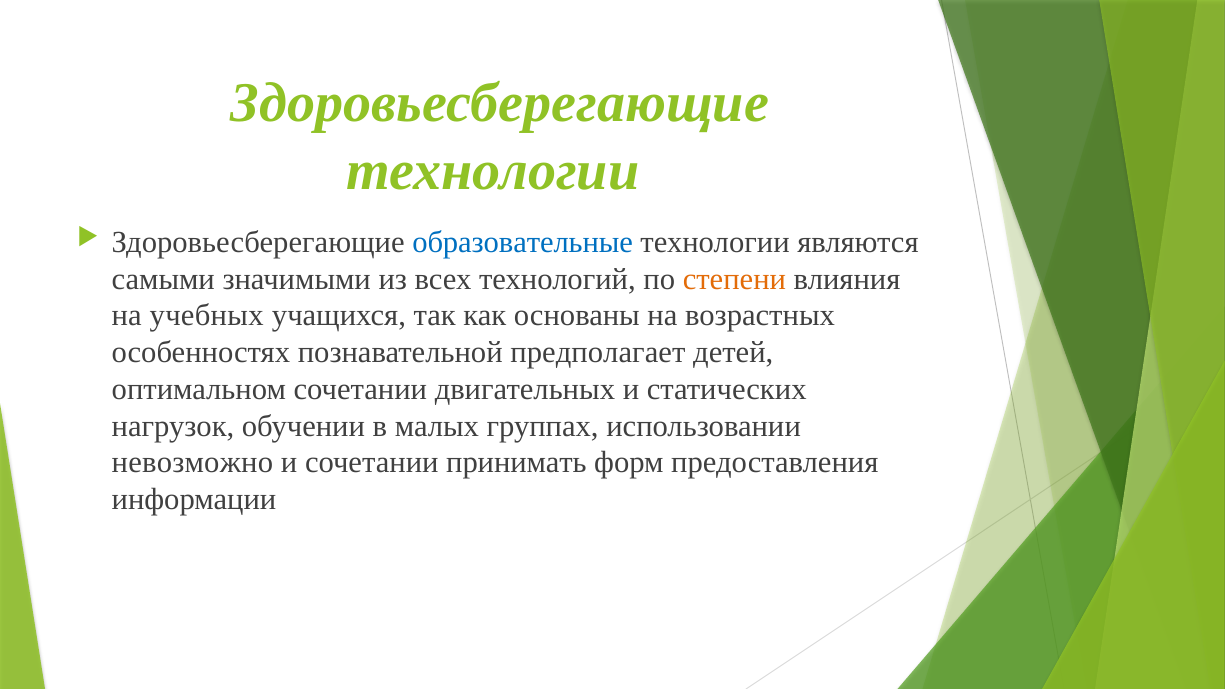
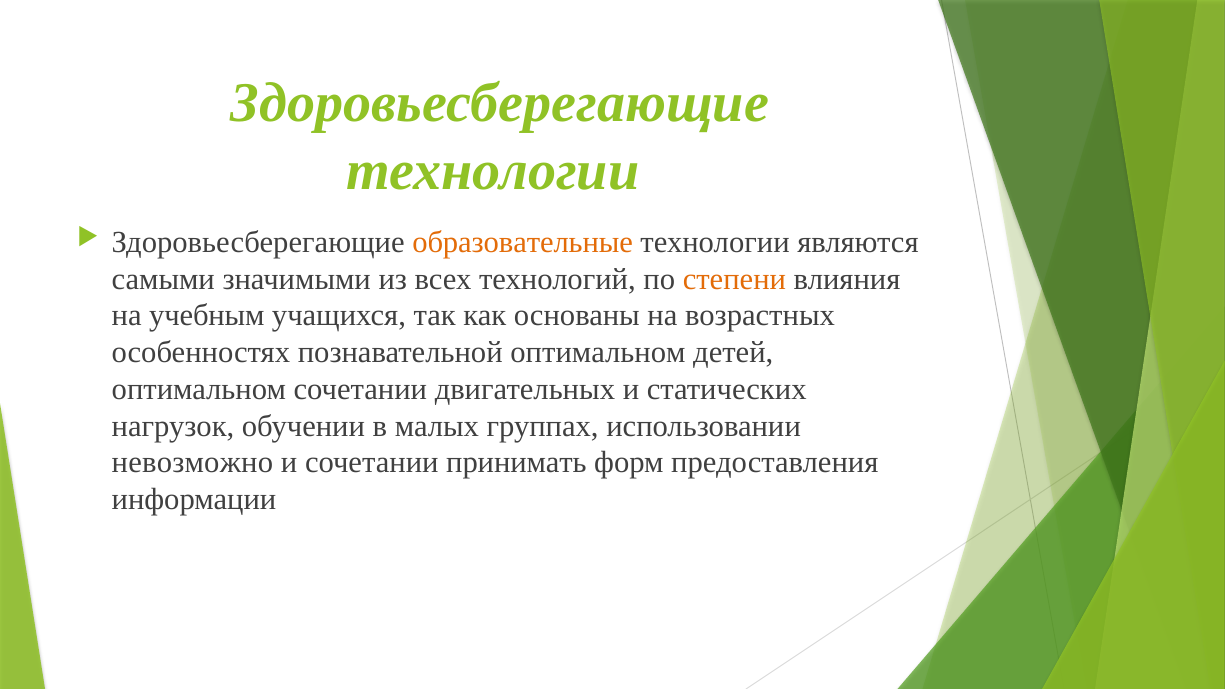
образовательные colour: blue -> orange
учебных: учебных -> учебным
познавательной предполагает: предполагает -> оптимальном
